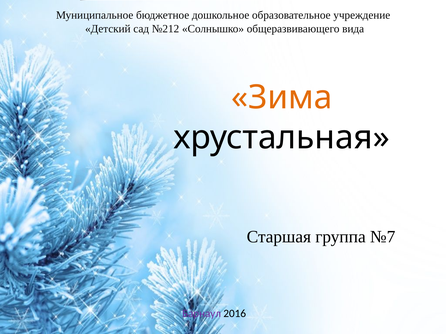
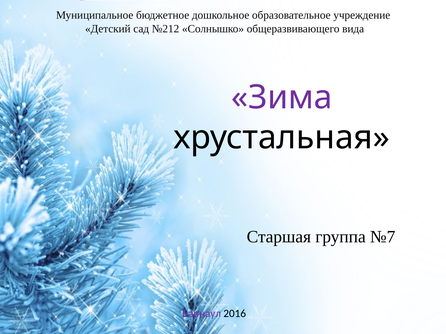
Зима colour: orange -> purple
